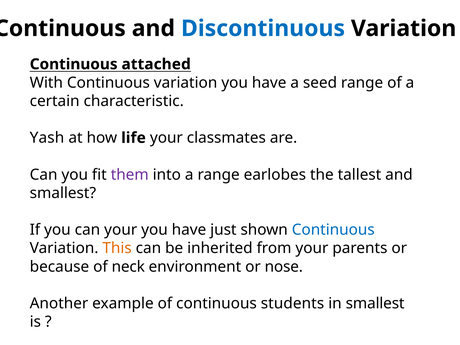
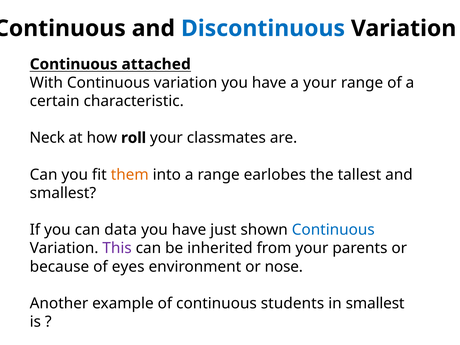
a seed: seed -> your
Yash: Yash -> Neck
life: life -> roll
them colour: purple -> orange
can your: your -> data
This colour: orange -> purple
neck: neck -> eyes
